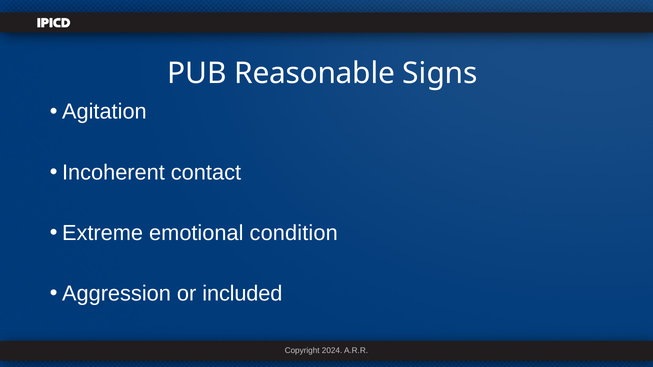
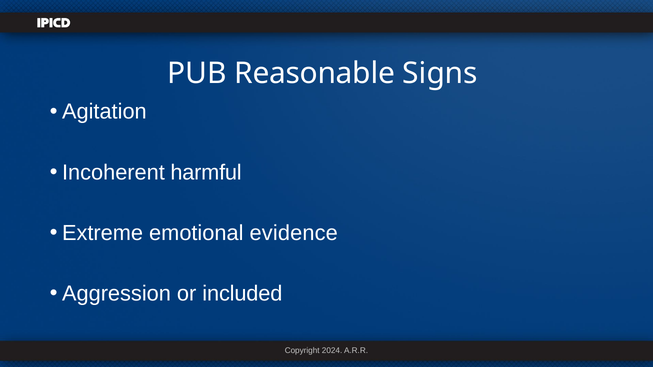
contact: contact -> harmful
condition: condition -> evidence
